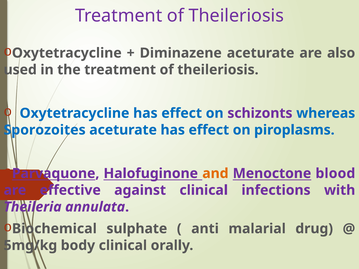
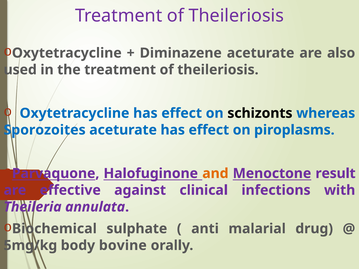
schizonts colour: purple -> black
blood: blood -> result
body clinical: clinical -> bovine
